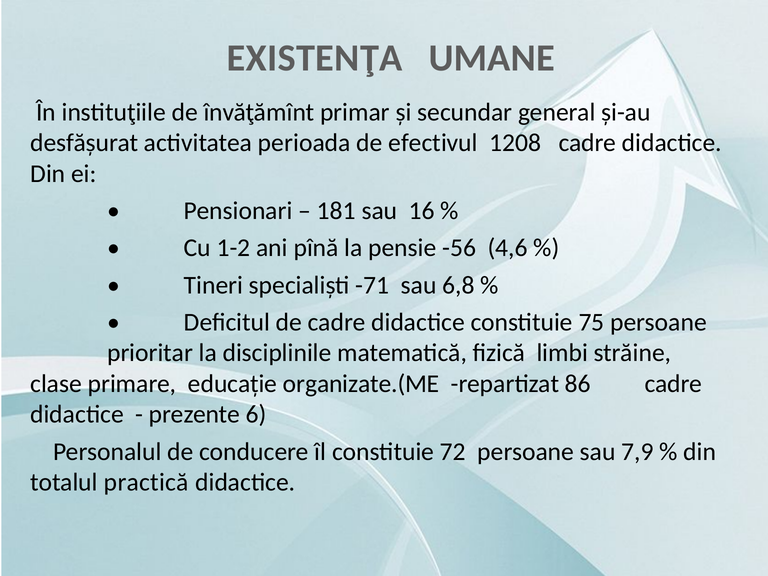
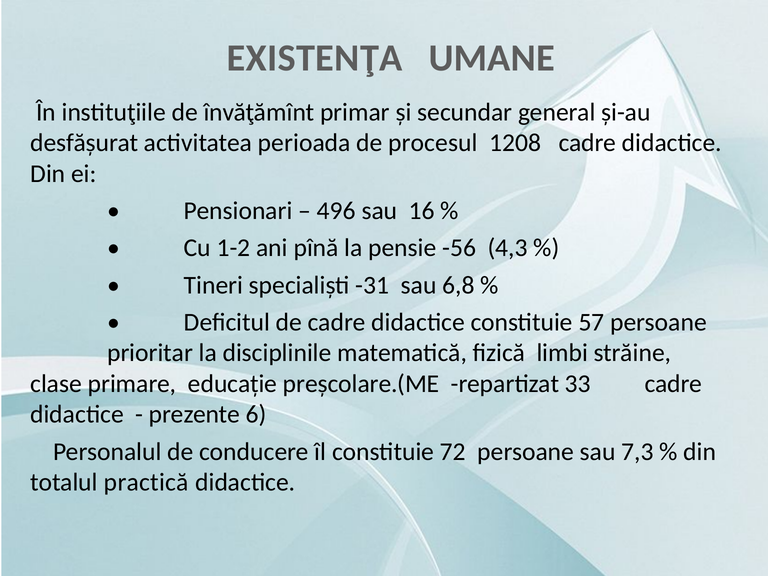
efectivul: efectivul -> procesul
181: 181 -> 496
4,6: 4,6 -> 4,3
-71: -71 -> -31
75: 75 -> 57
organizate.(ME: organizate.(ME -> preșcolare.(ME
86: 86 -> 33
7,9: 7,9 -> 7,3
